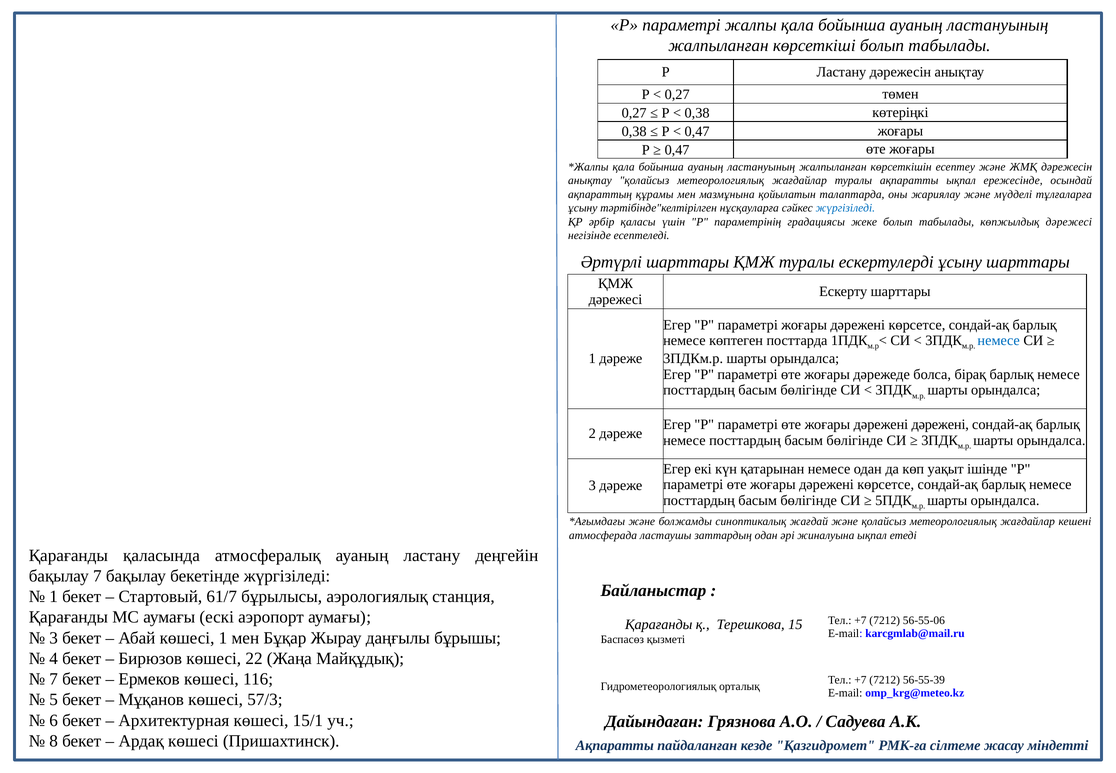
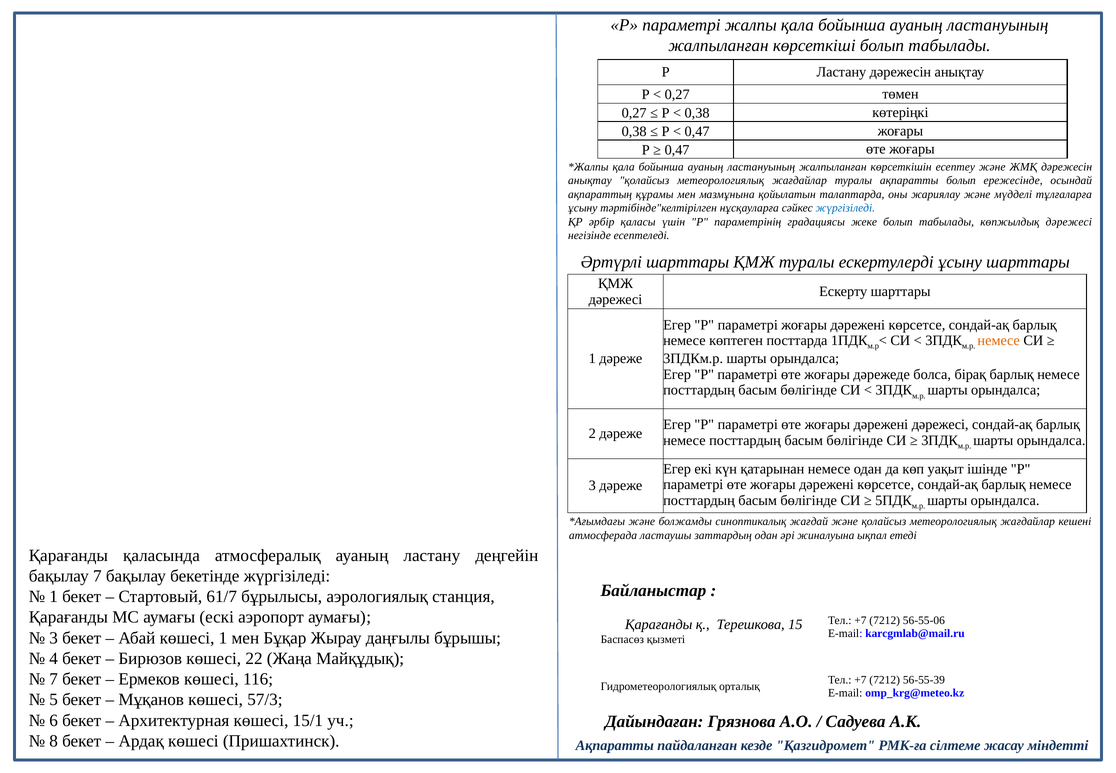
ақпаратты ықпал: ықпал -> болып
немесе at (999, 340) colour: blue -> orange
дәрежені дәрежені: дәрежені -> дәрежесі
